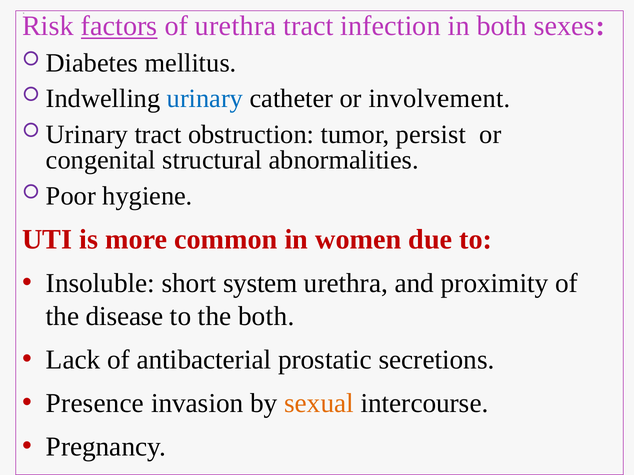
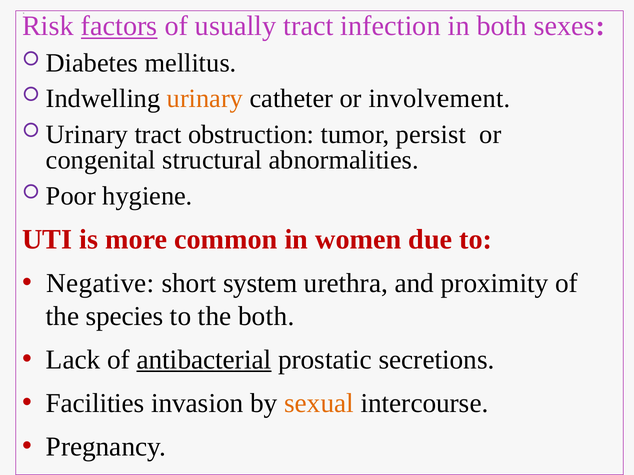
of urethra: urethra -> usually
urinary at (205, 99) colour: blue -> orange
Insoluble: Insoluble -> Negative
disease: disease -> species
antibacterial underline: none -> present
Presence: Presence -> Facilities
